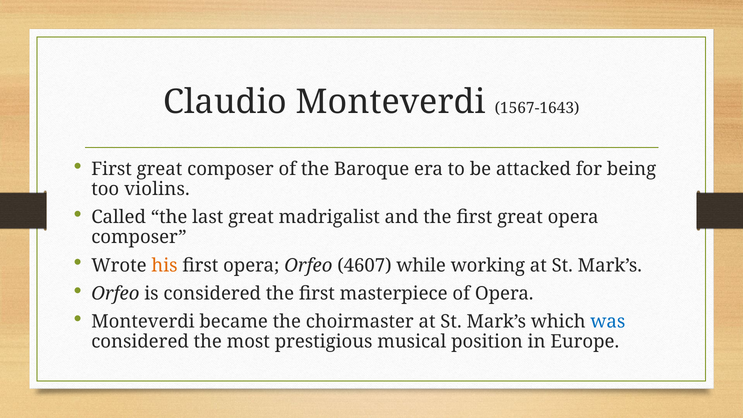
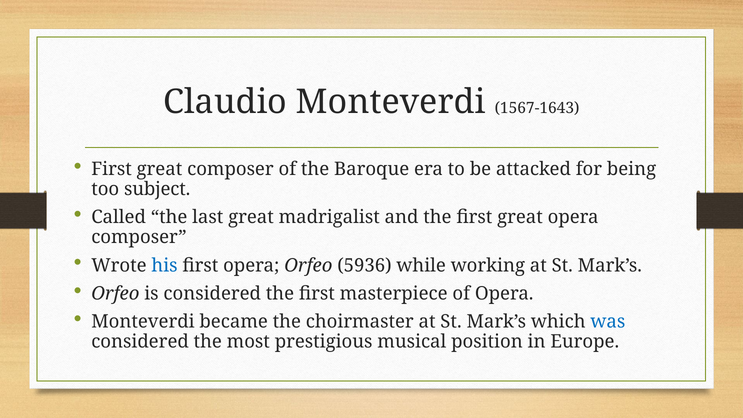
violins: violins -> subject
his colour: orange -> blue
4607: 4607 -> 5936
